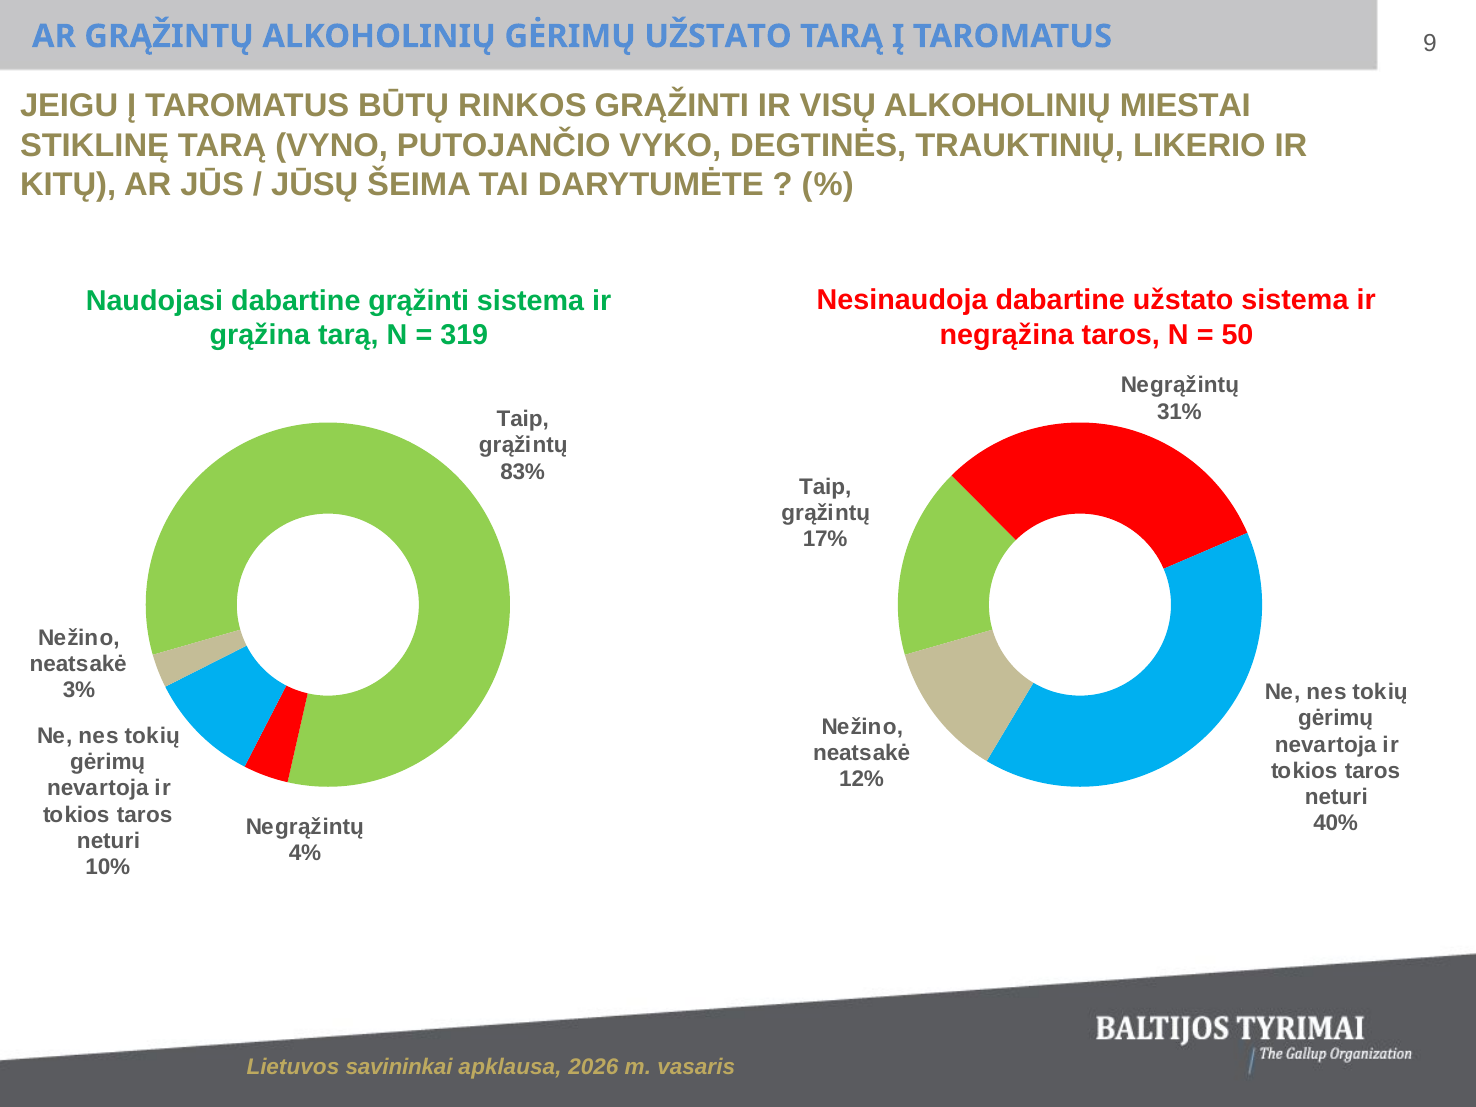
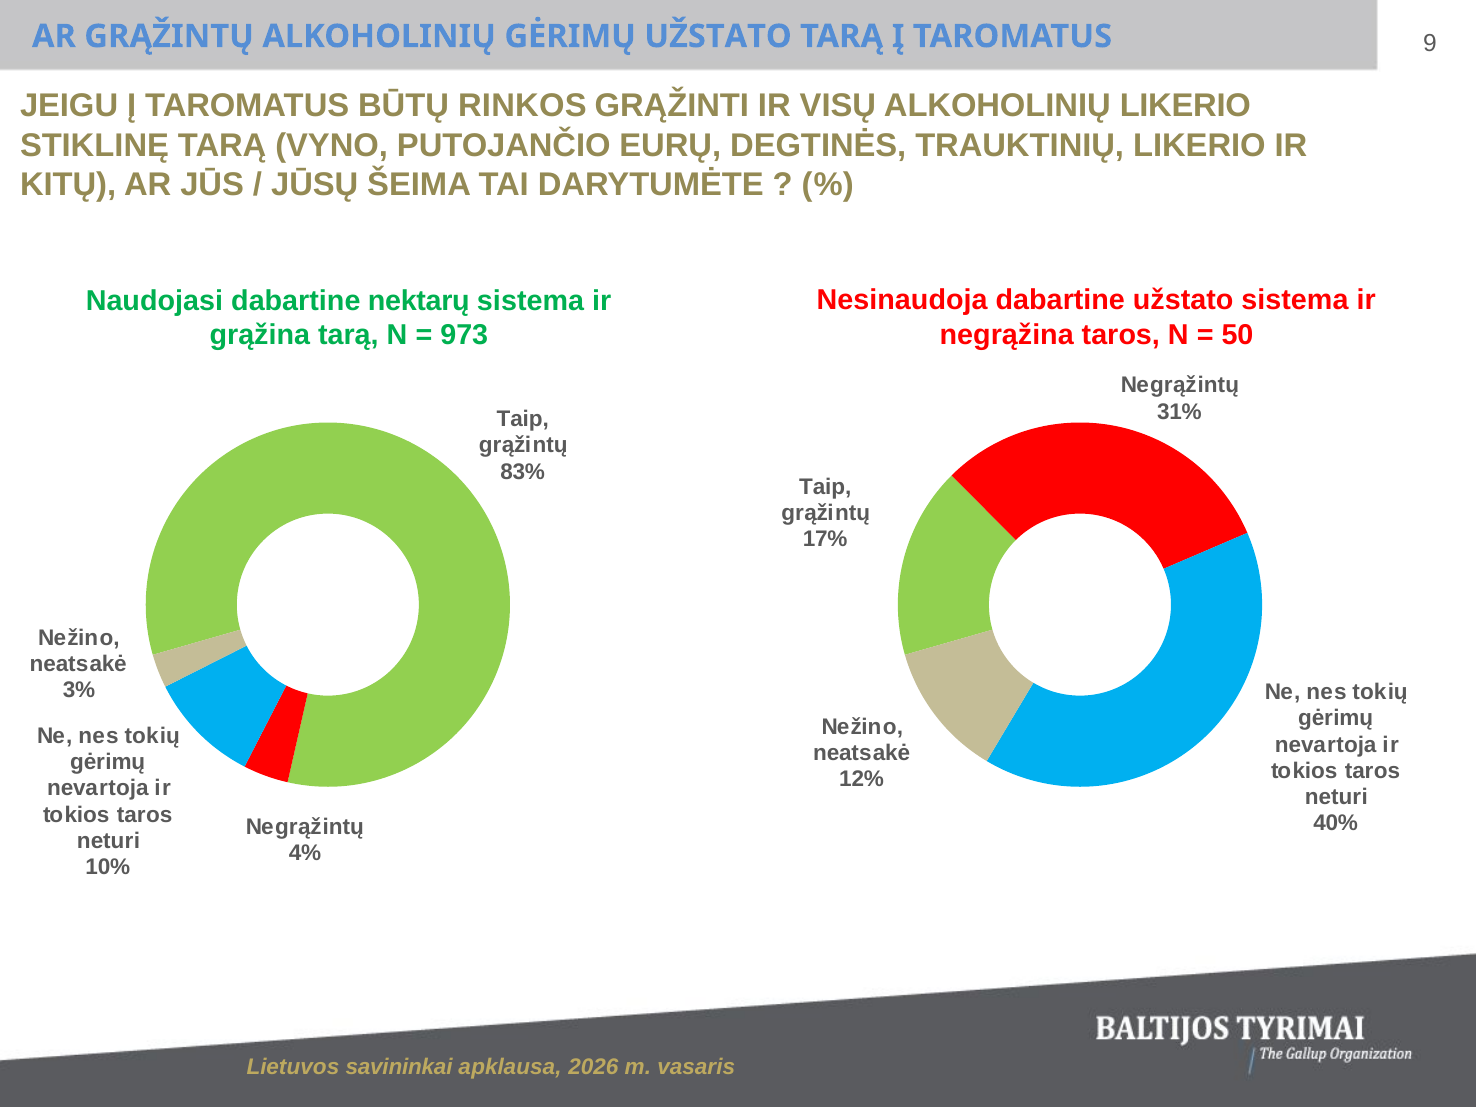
ALKOHOLINIŲ MIESTAI: MIESTAI -> LIKERIO
VYKO: VYKO -> EURŲ
dabartine grąžinti: grąžinti -> nektarų
319: 319 -> 973
